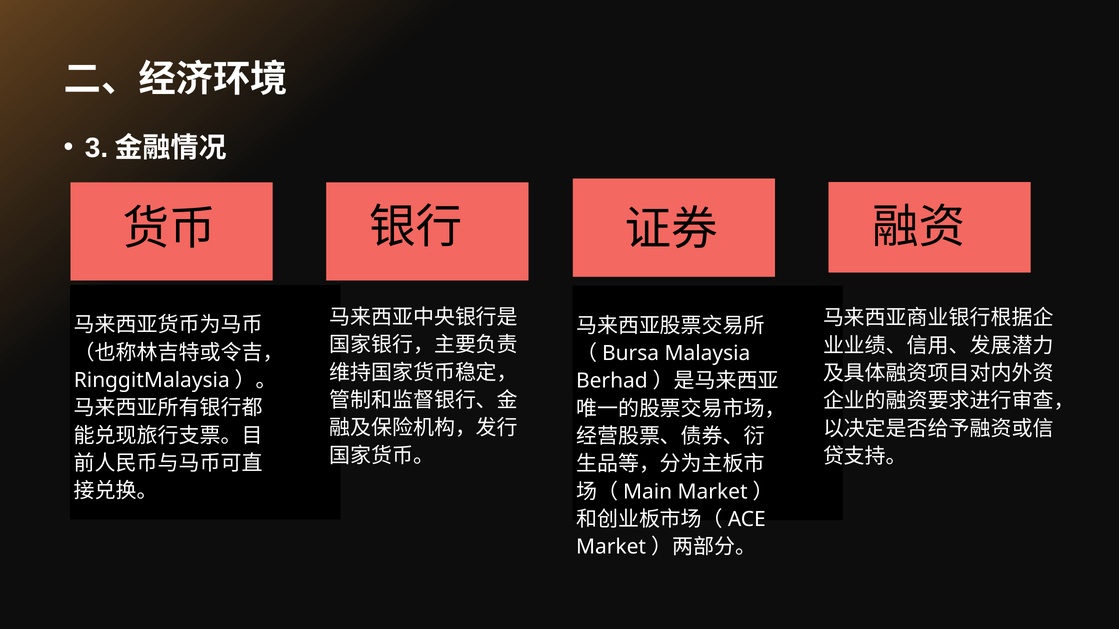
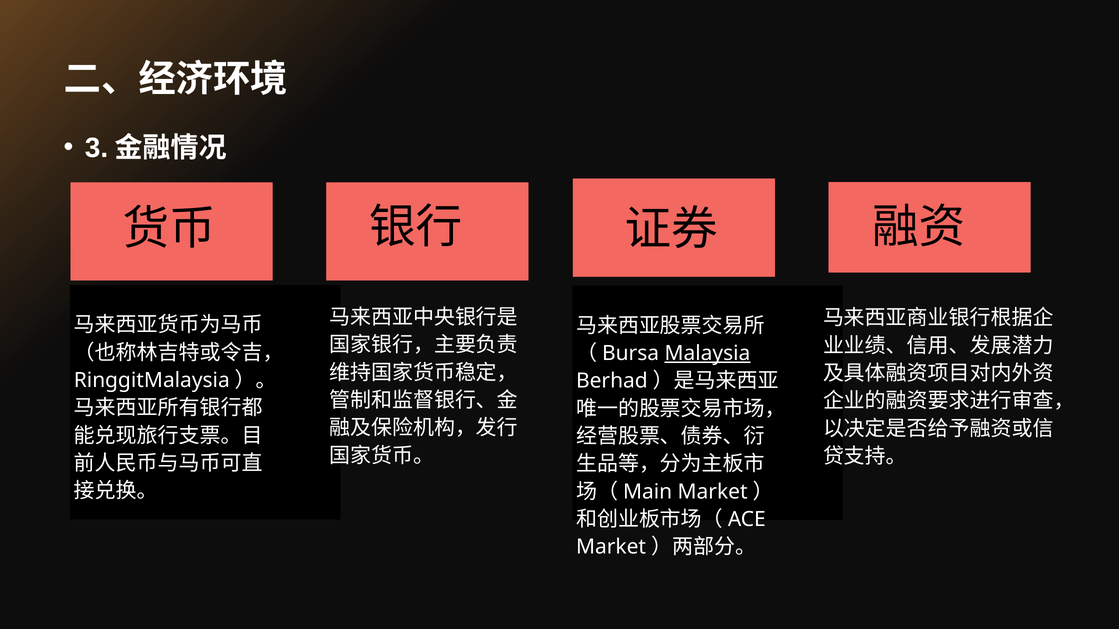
Malaysia underline: none -> present
